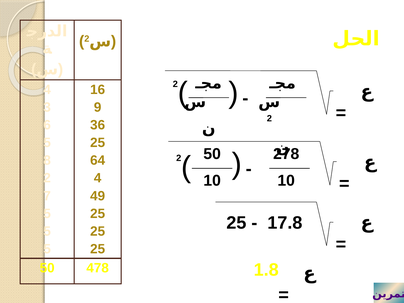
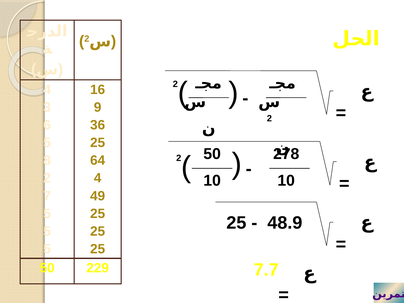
17.8: 17.8 -> 48.9
1.8: 1.8 -> 7.7
478: 478 -> 229
